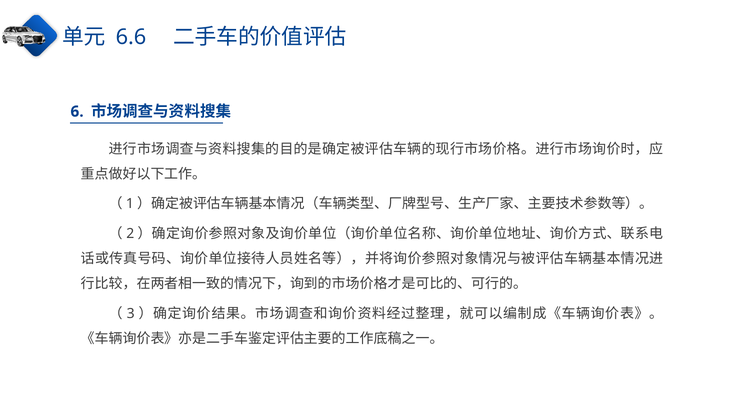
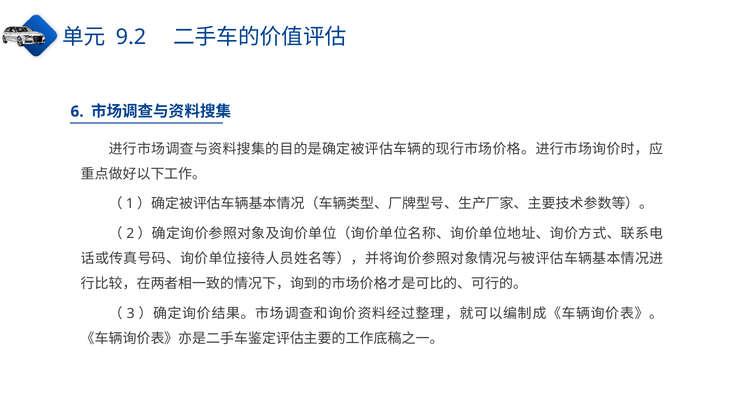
6.6: 6.6 -> 9.2
